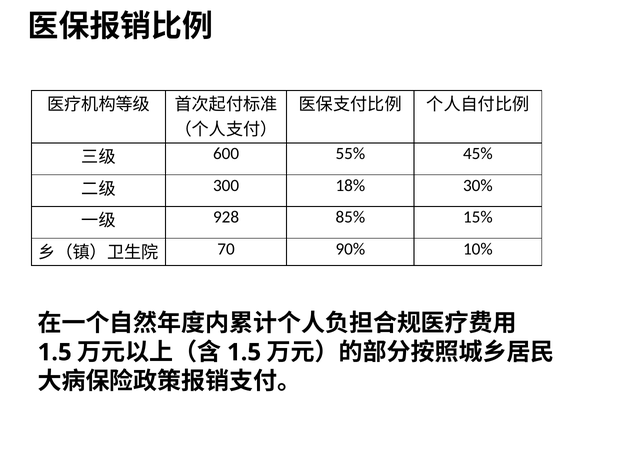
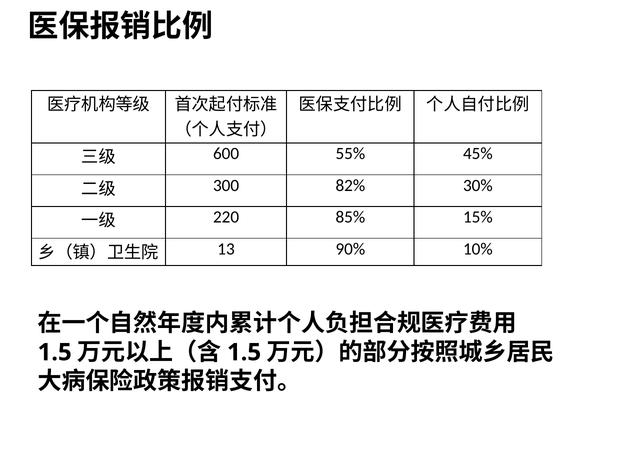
18%: 18% -> 82%
928: 928 -> 220
70: 70 -> 13
